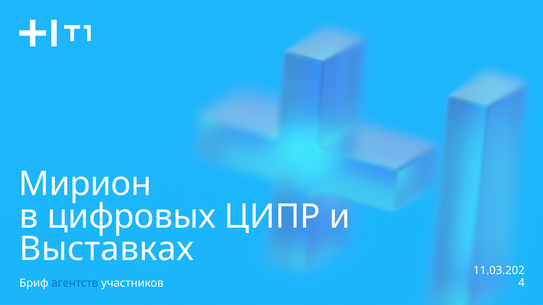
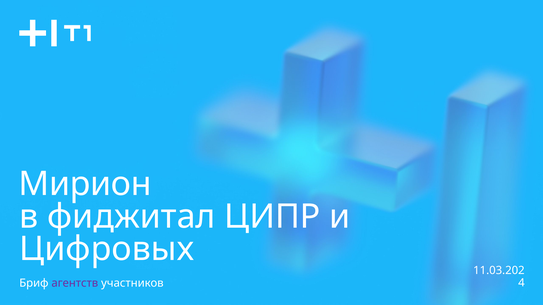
цифровых: цифровых -> фиджитал
Выставках: Выставках -> Цифровых
агентств colour: blue -> purple
